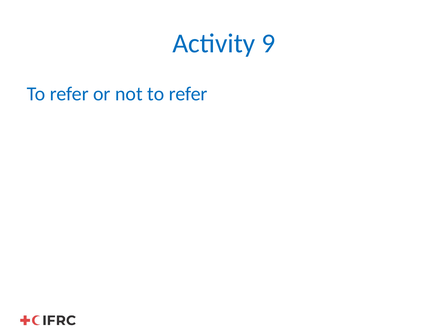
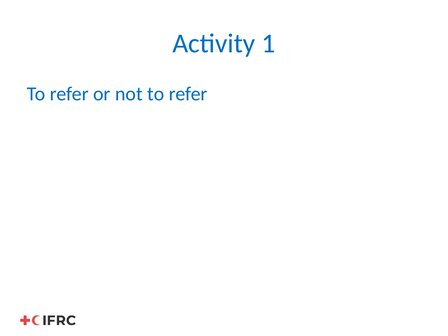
9: 9 -> 1
